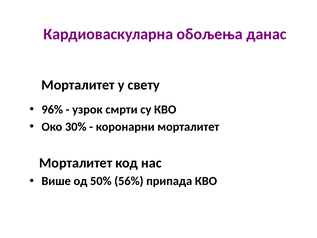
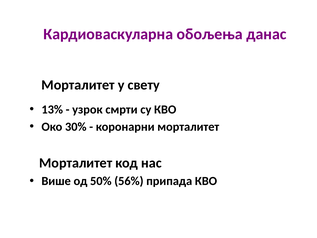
96%: 96% -> 13%
